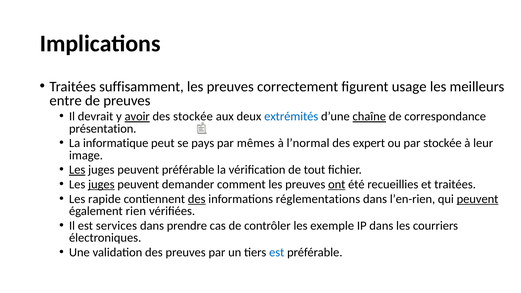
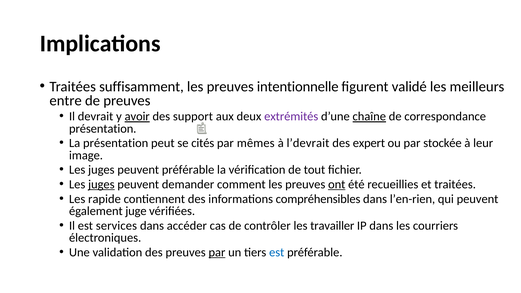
correctement: correctement -> intentionnelle
usage: usage -> validé
des stockée: stockée -> support
extrémités colour: blue -> purple
La informatique: informatique -> présentation
pays: pays -> cités
l’normal: l’normal -> l’devrait
Les at (77, 170) underline: present -> none
des at (197, 199) underline: present -> none
réglementations: réglementations -> compréhensibles
peuvent at (478, 199) underline: present -> none
rien: rien -> juge
prendre: prendre -> accéder
exemple: exemple -> travailler
par at (217, 252) underline: none -> present
